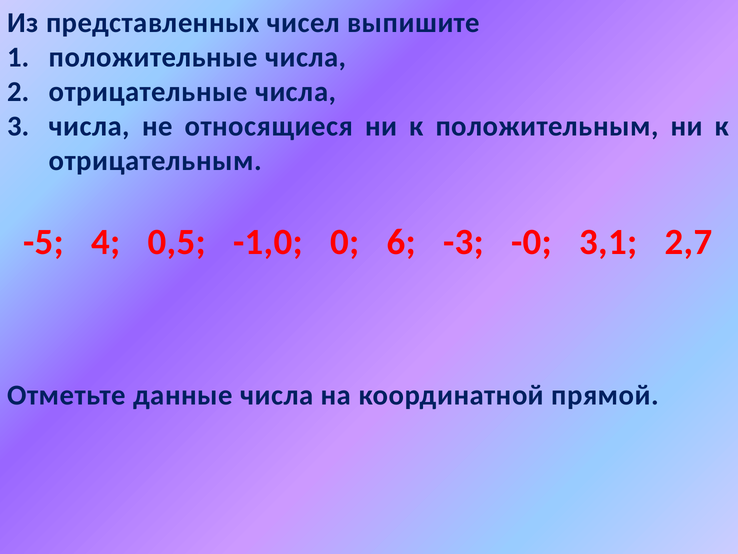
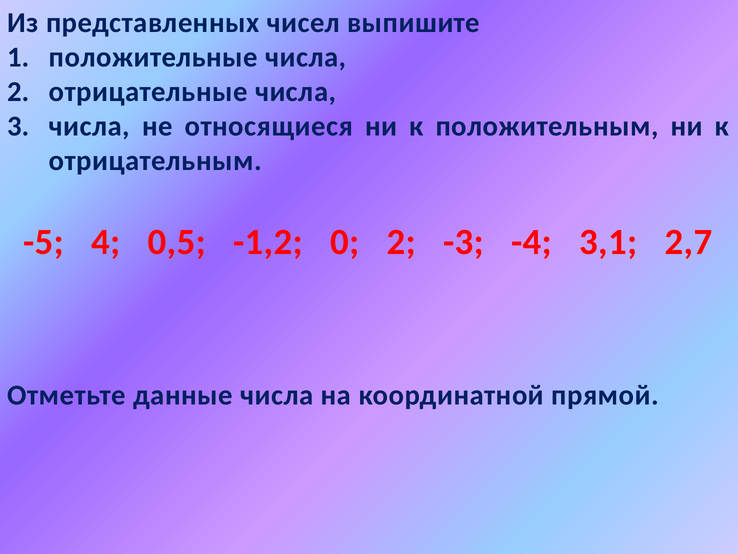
-1,0: -1,0 -> -1,2
0 6: 6 -> 2
-0: -0 -> -4
